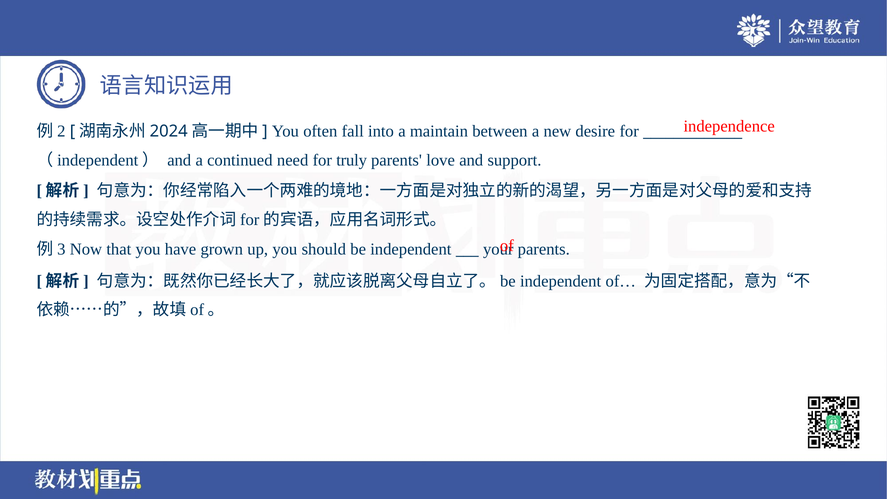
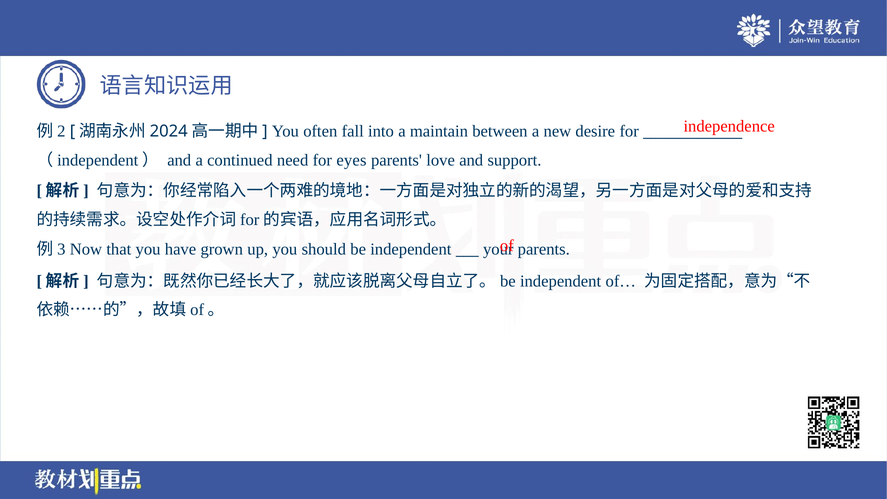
truly: truly -> eyes
